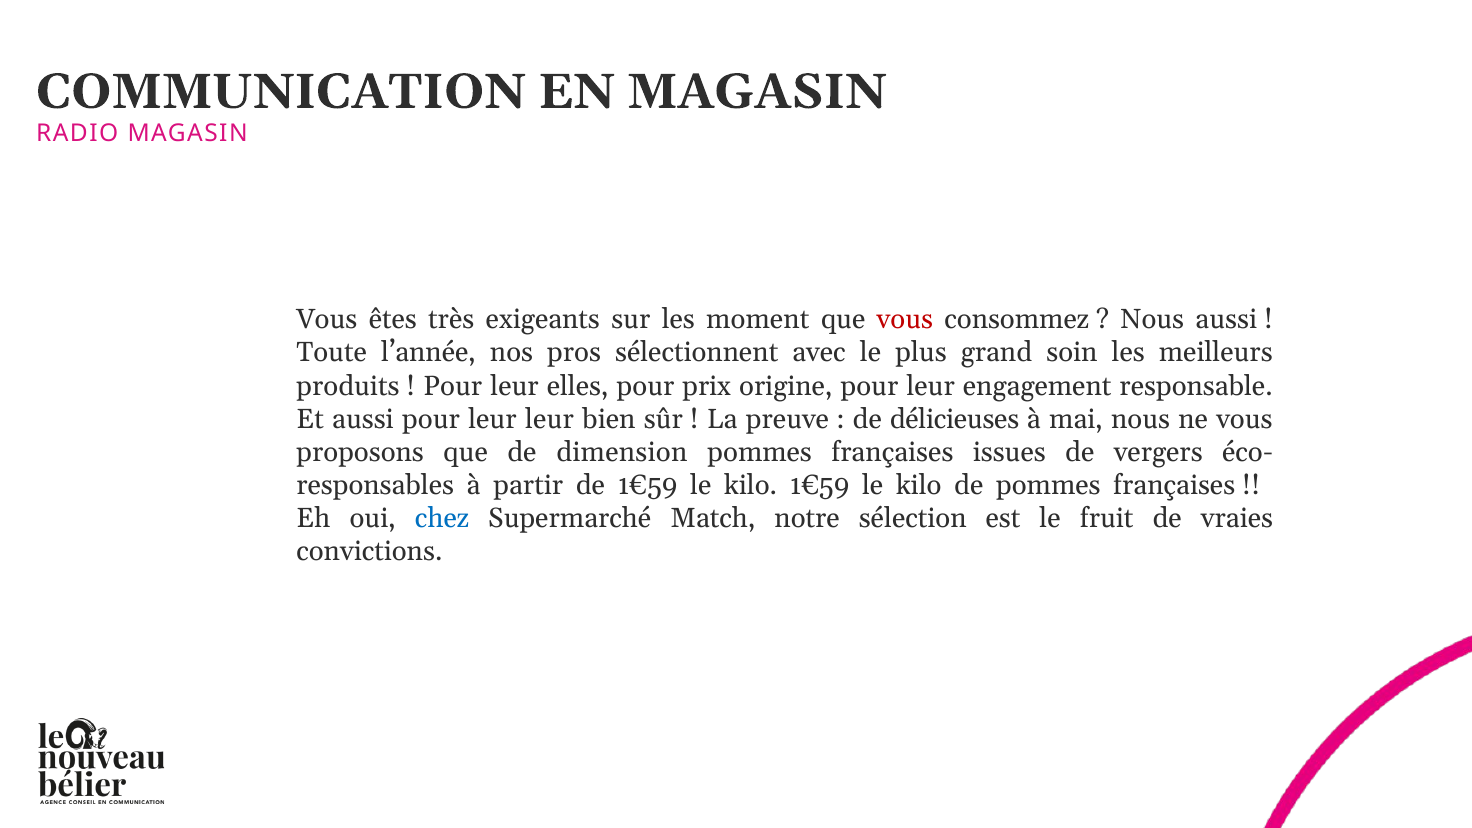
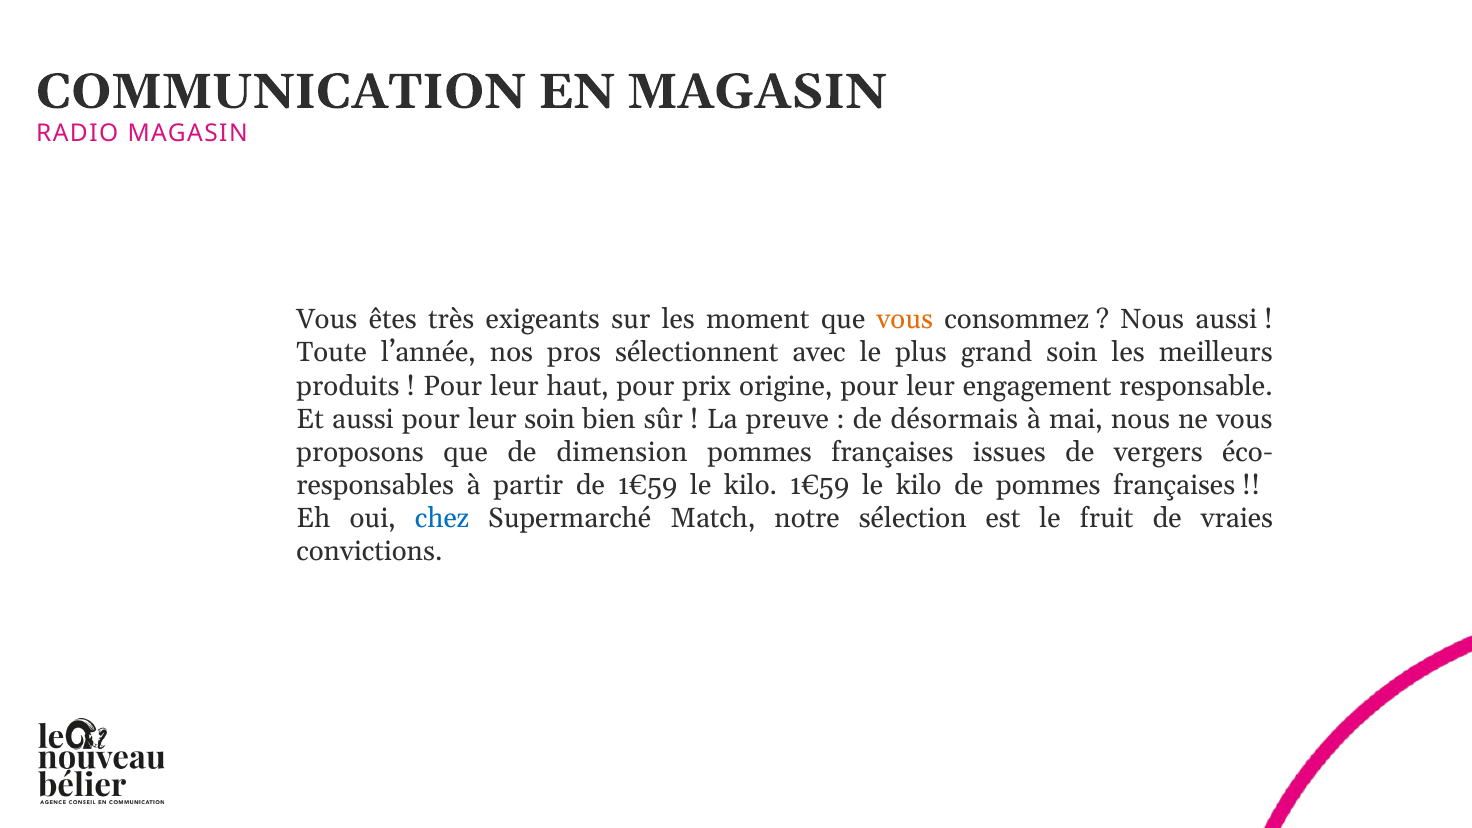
vous at (905, 320) colour: red -> orange
elles: elles -> haut
leur leur: leur -> soin
délicieuses: délicieuses -> désormais
